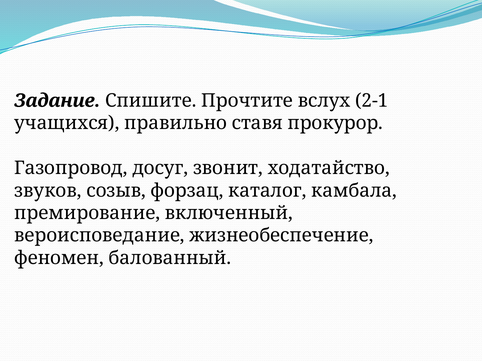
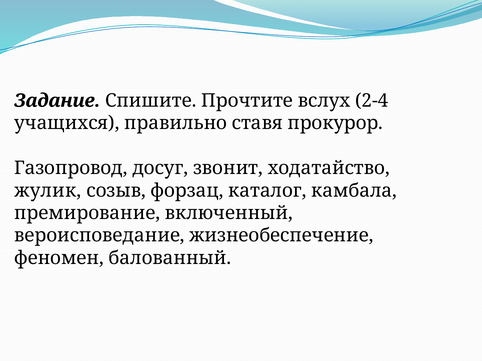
2-1: 2-1 -> 2-4
звуков: звуков -> жулик
